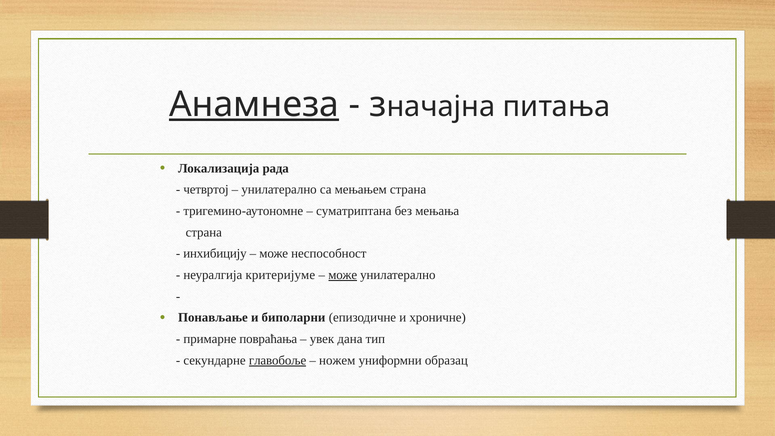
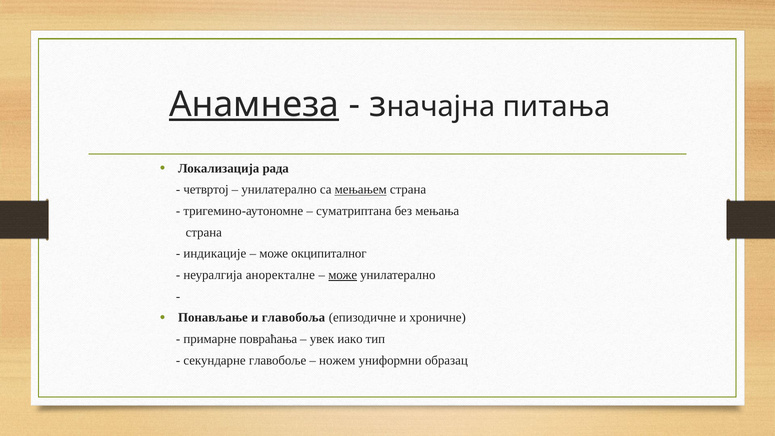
мењањем underline: none -> present
инхибицију: инхибицију -> индикације
неспособност: неспособност -> окципиталног
критеријуме: критеријуме -> аноректалне
биполарни: биполарни -> главобоља
дана: дана -> иако
главобоље underline: present -> none
